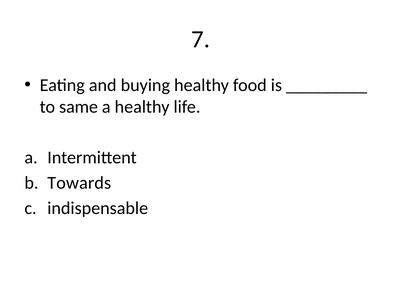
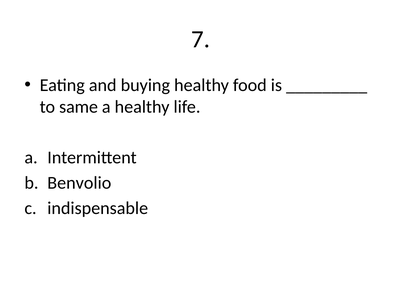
Towards: Towards -> Benvolio
